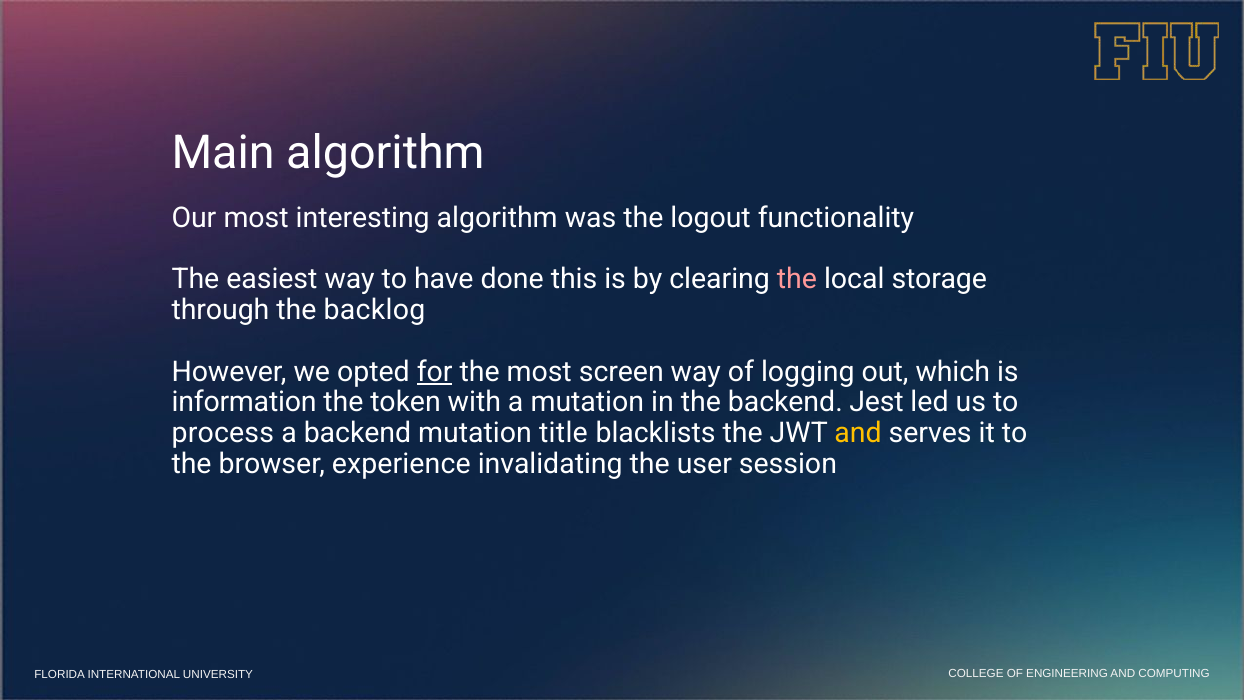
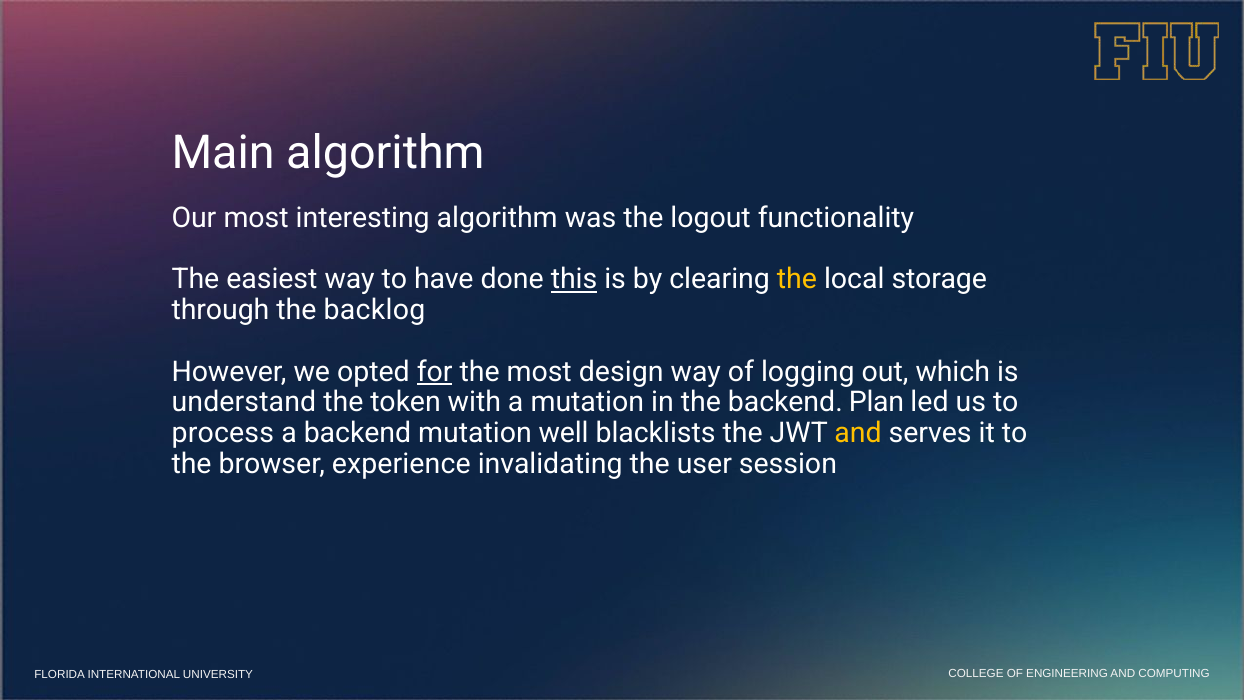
this underline: none -> present
the at (797, 279) colour: pink -> yellow
screen: screen -> design
information: information -> understand
Jest: Jest -> Plan
title: title -> well
